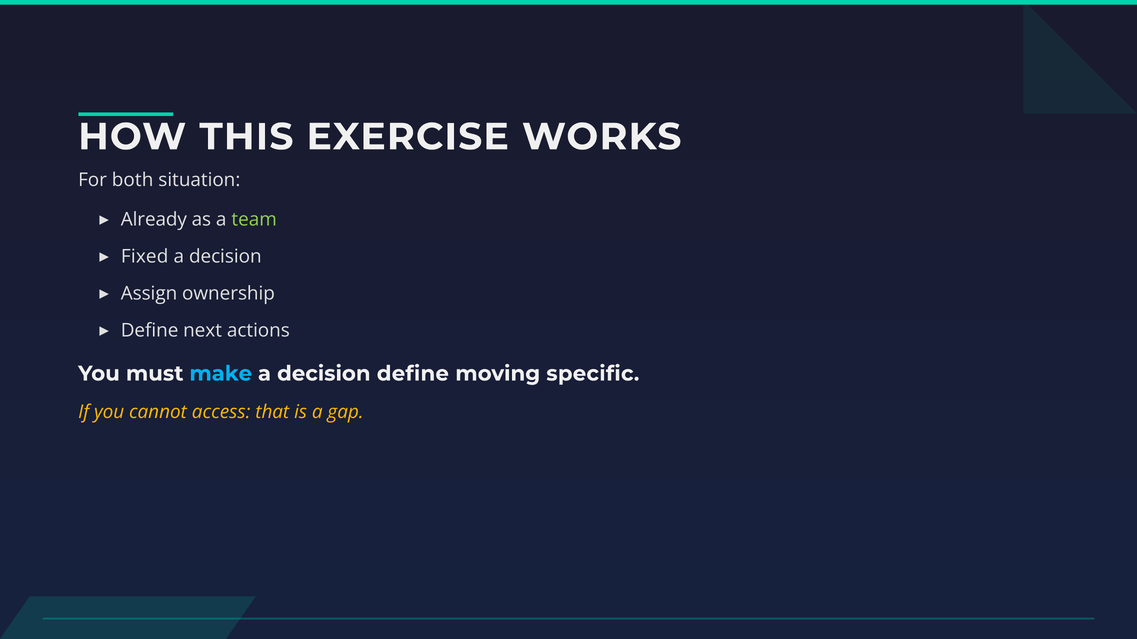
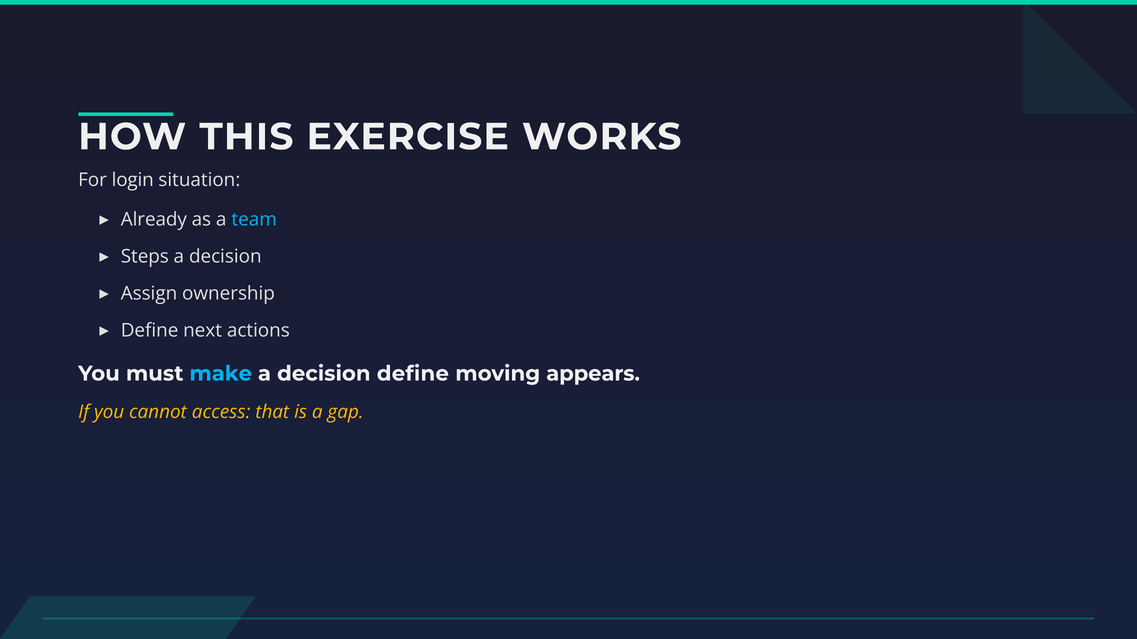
both: both -> login
team colour: light green -> light blue
Fixed: Fixed -> Steps
specific: specific -> appears
